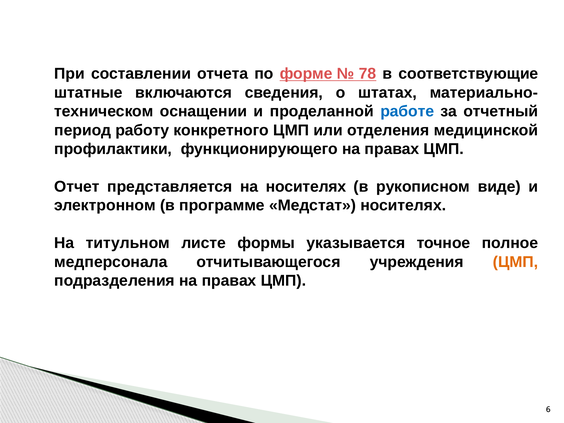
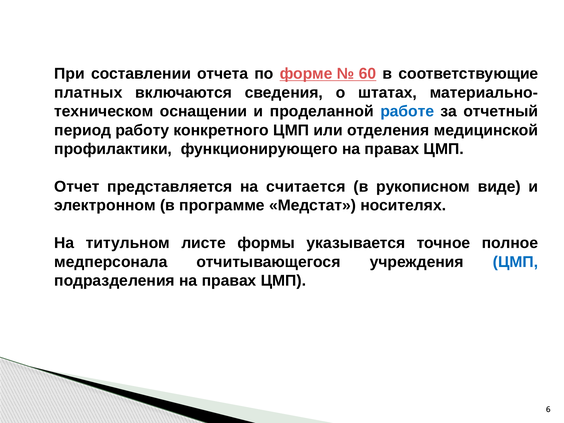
78: 78 -> 60
штатные: штатные -> платных
на носителях: носителях -> считается
ЦМП at (516, 262) colour: orange -> blue
